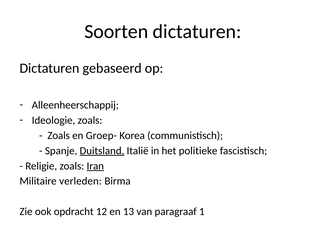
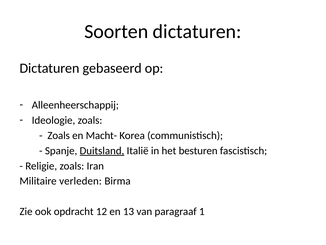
Groep-: Groep- -> Macht-
politieke: politieke -> besturen
Iran underline: present -> none
